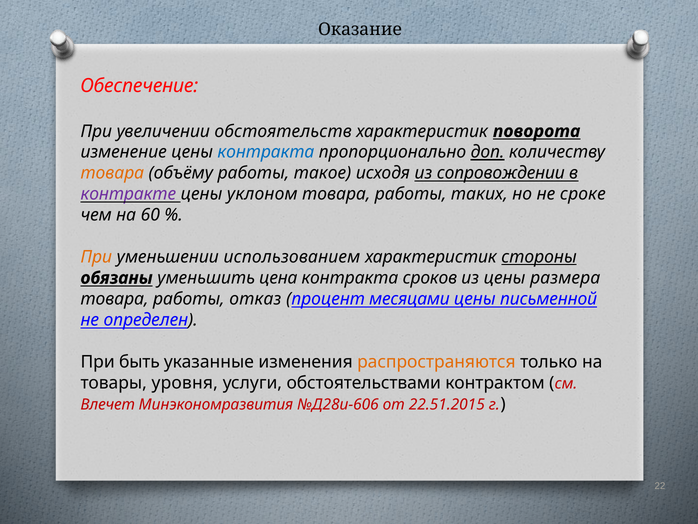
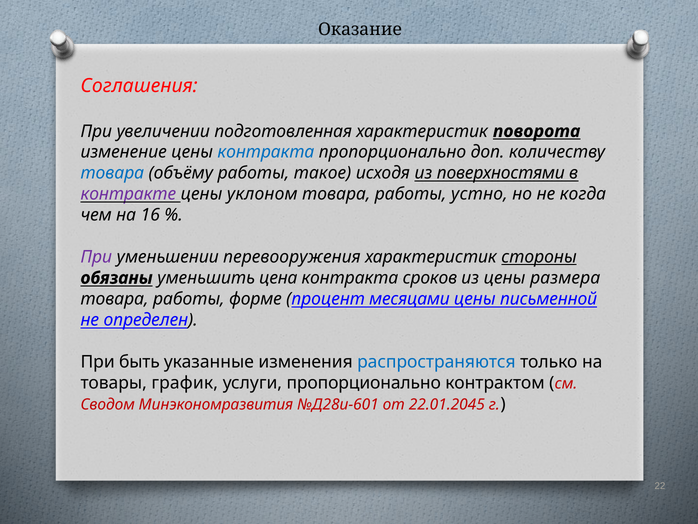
Обеспечение: Обеспечение -> Соглашения
обстоятельств: обстоятельств -> подготовленная
доп underline: present -> none
товара at (112, 173) colour: orange -> blue
сопровождении: сопровождении -> поверхностями
таких: таких -> устно
сроке: сроке -> когда
60: 60 -> 16
При at (96, 257) colour: orange -> purple
использованием: использованием -> перевооружения
отказ: отказ -> форме
распространяются colour: orange -> blue
уровня: уровня -> график
услуги обстоятельствами: обстоятельствами -> пропорционально
Влечет: Влечет -> Сводом
№Д28и-606: №Д28и-606 -> №Д28и-601
22.51.2015: 22.51.2015 -> 22.01.2045
